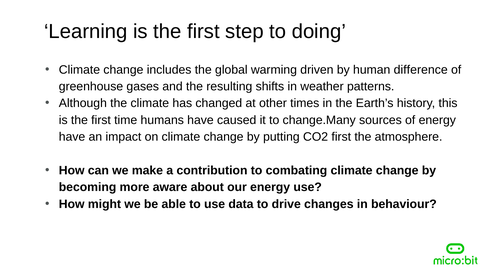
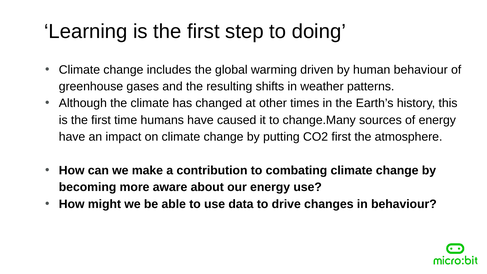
human difference: difference -> behaviour
